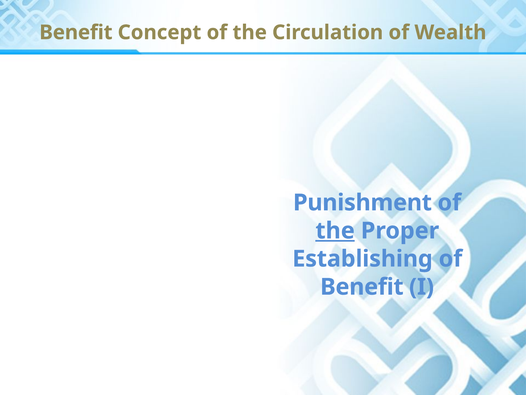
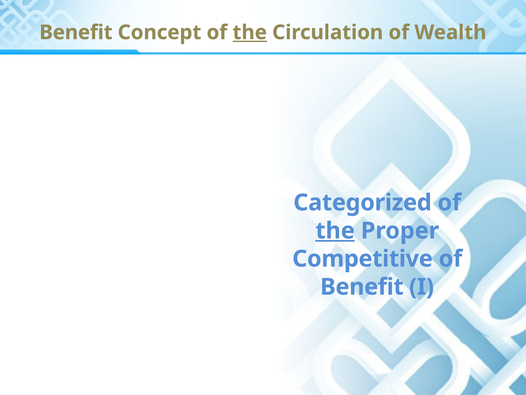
the at (250, 32) underline: none -> present
Punishment: Punishment -> Categorized
Establishing: Establishing -> Competitive
